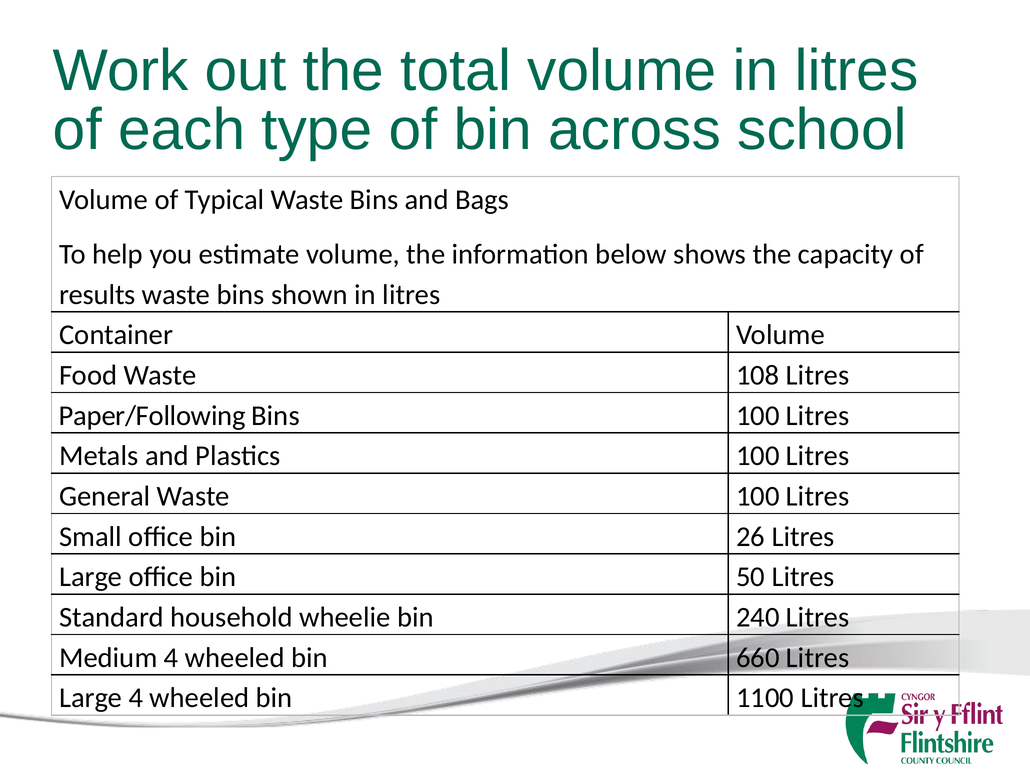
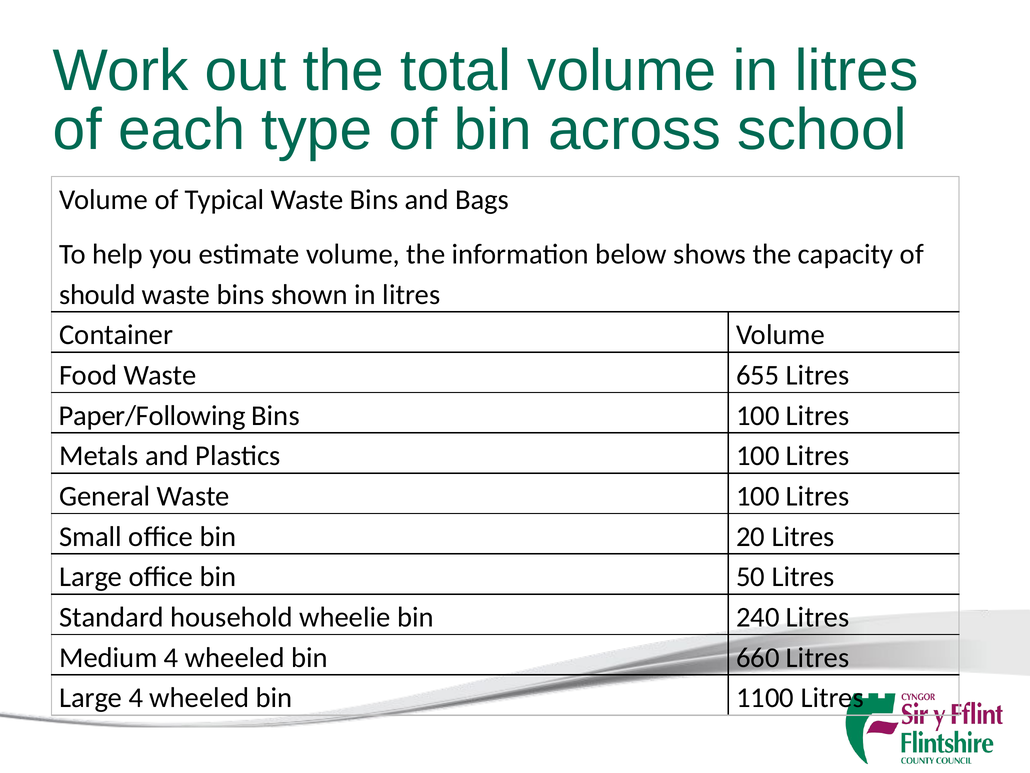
results: results -> should
108: 108 -> 655
26: 26 -> 20
